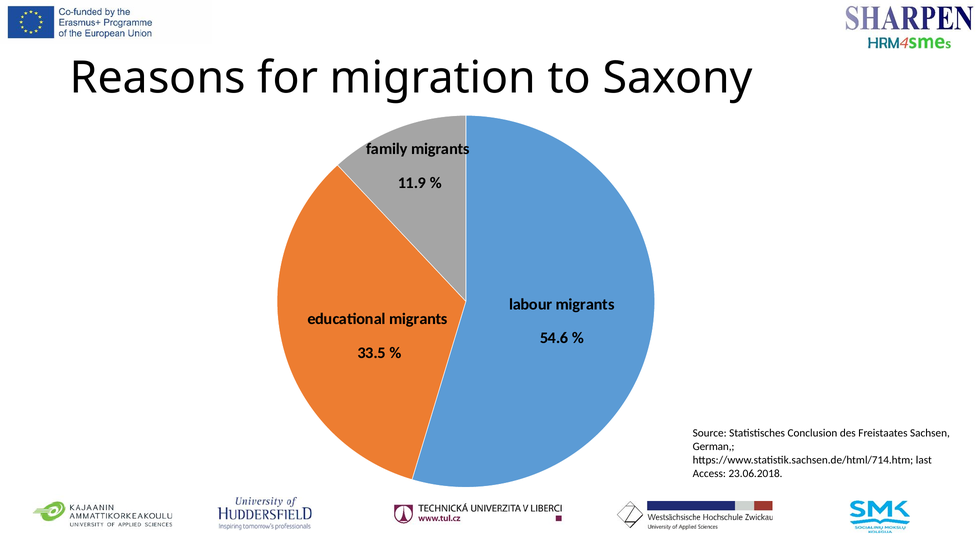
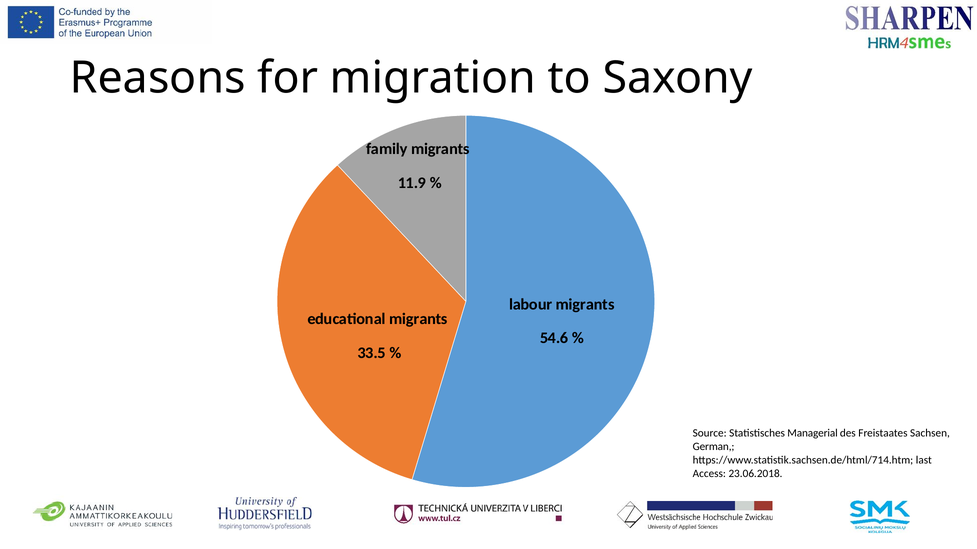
Conclusion: Conclusion -> Managerial
